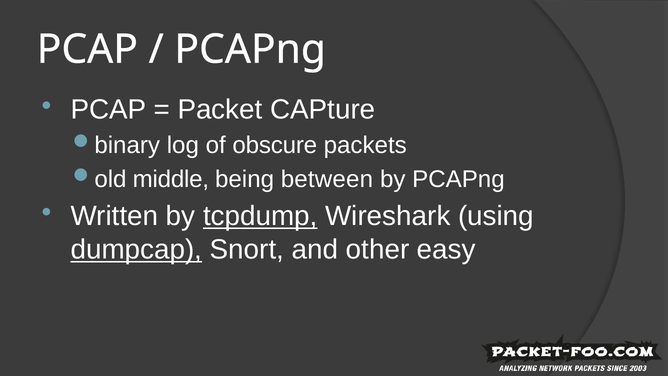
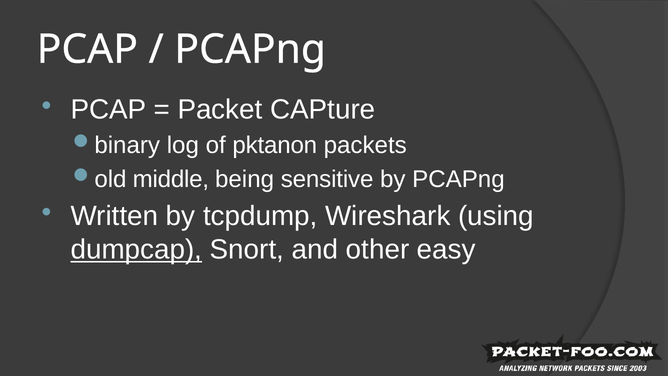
obscure: obscure -> pktanon
between: between -> sensitive
tcpdump underline: present -> none
